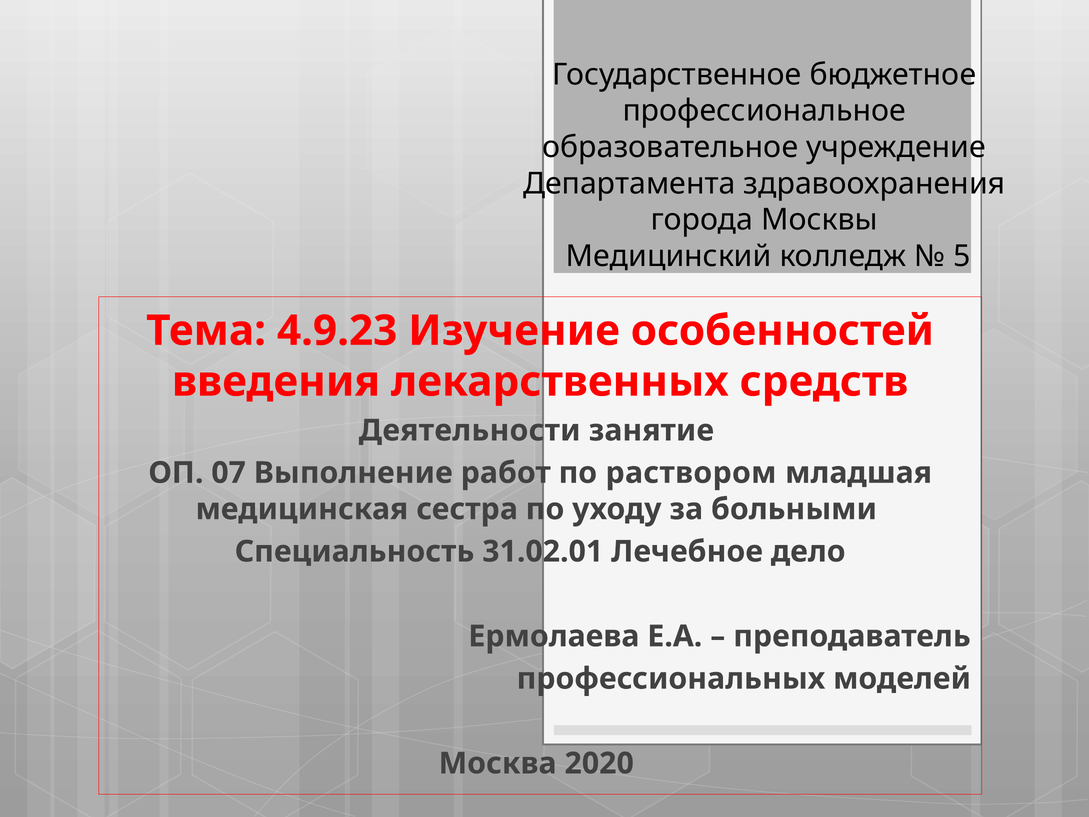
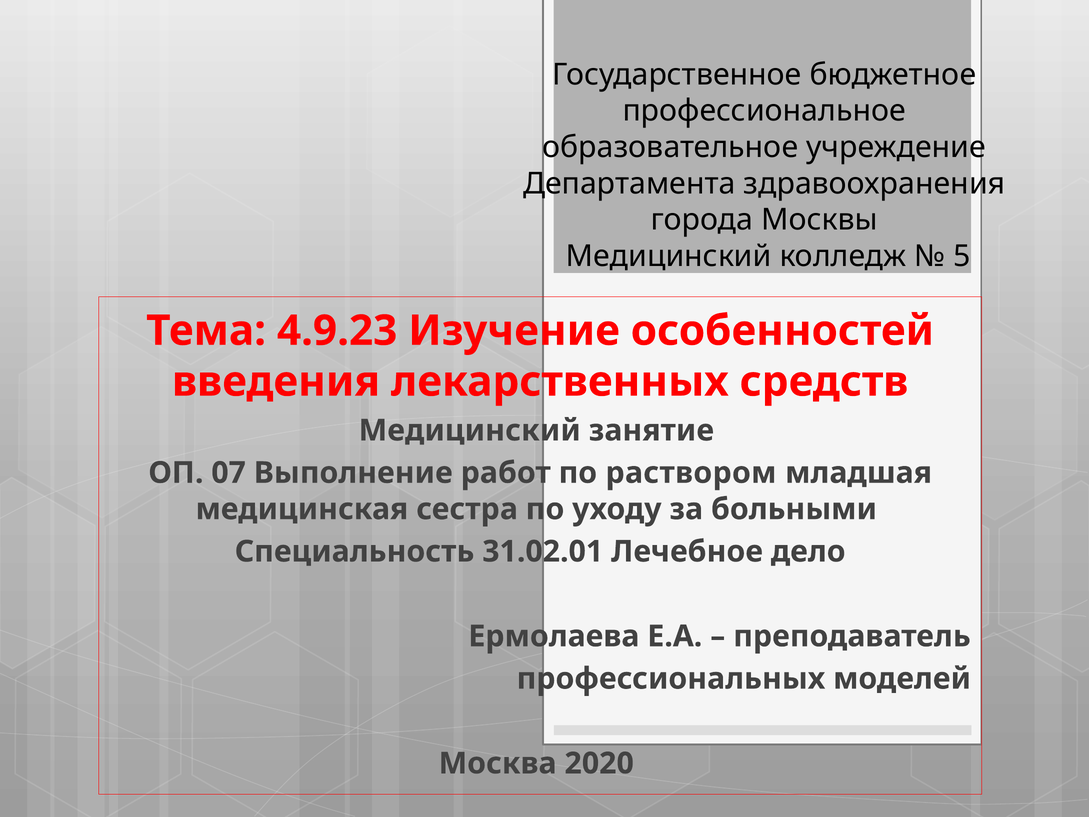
Деятельности at (470, 430): Деятельности -> Медицинский
